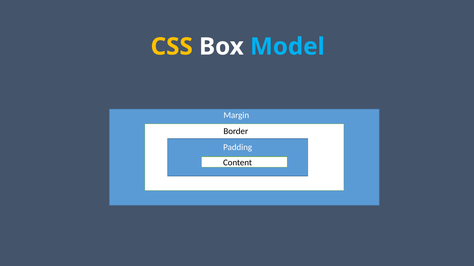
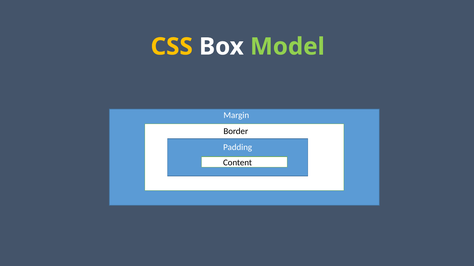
Model colour: light blue -> light green
